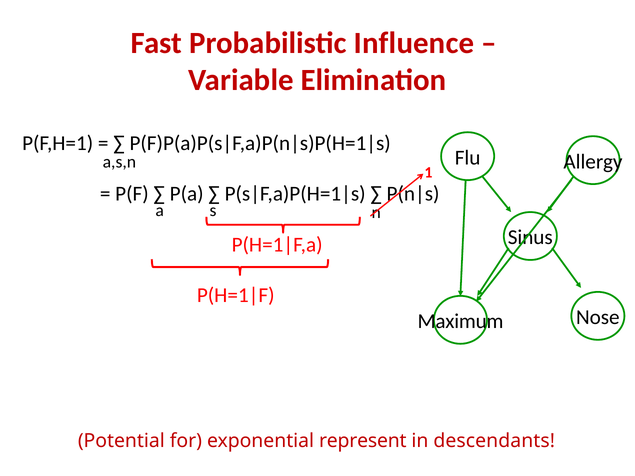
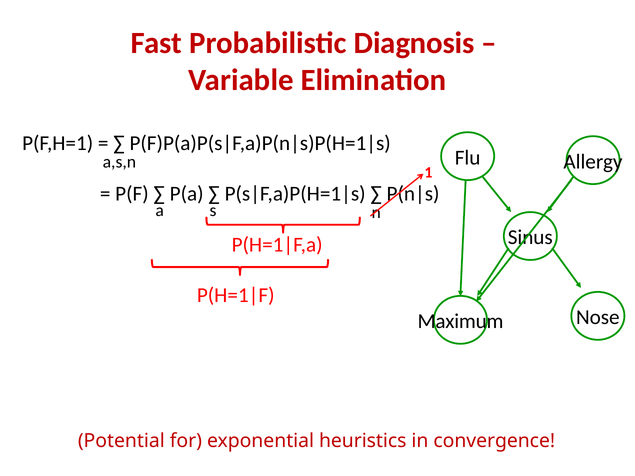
Influence: Influence -> Diagnosis
represent: represent -> heuristics
descendants: descendants -> convergence
